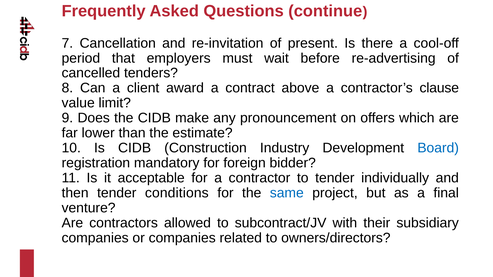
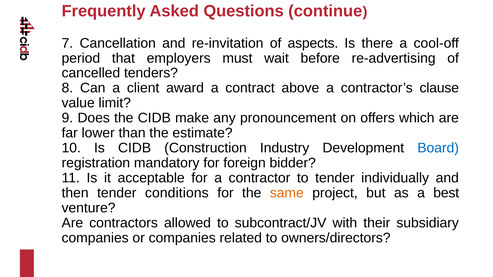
present: present -> aspects
same colour: blue -> orange
final: final -> best
